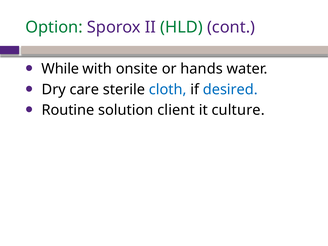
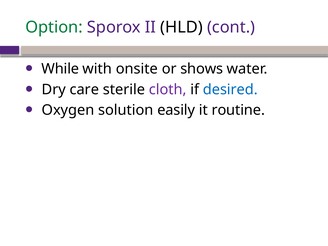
HLD colour: green -> black
hands: hands -> shows
cloth colour: blue -> purple
Routine: Routine -> Oxygen
client: client -> easily
culture: culture -> routine
